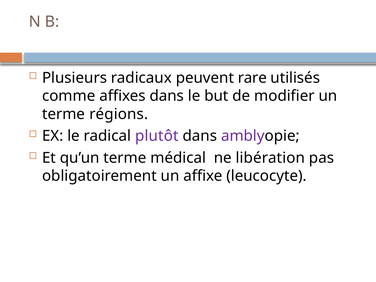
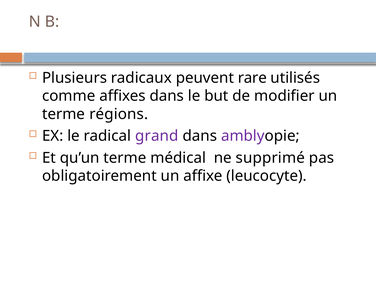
plutôt: plutôt -> grand
libération: libération -> supprimé
